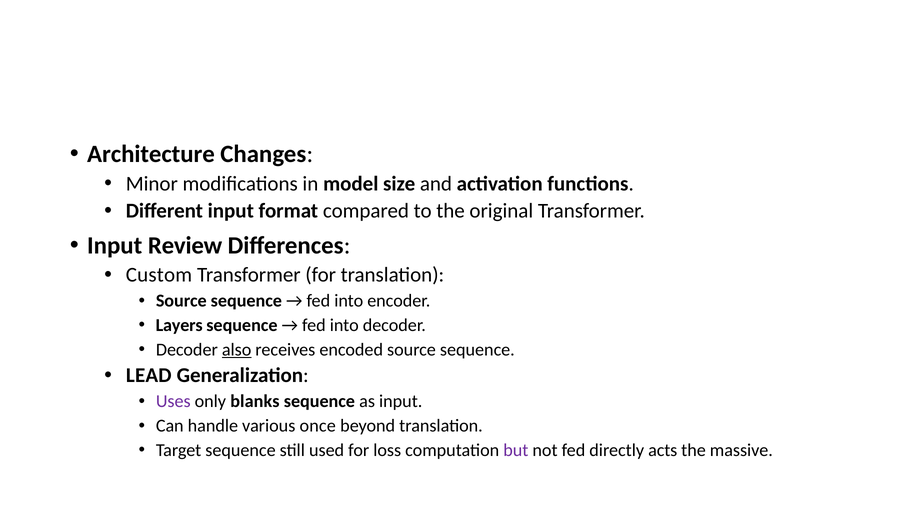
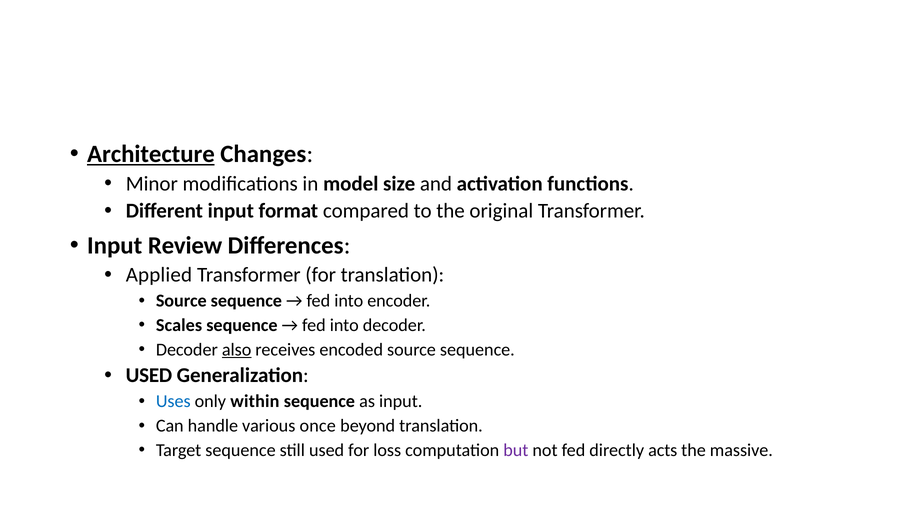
Architecture underline: none -> present
Custom: Custom -> Applied
Layers: Layers -> Scales
LEAD at (149, 375): LEAD -> USED
Uses colour: purple -> blue
blanks: blanks -> within
